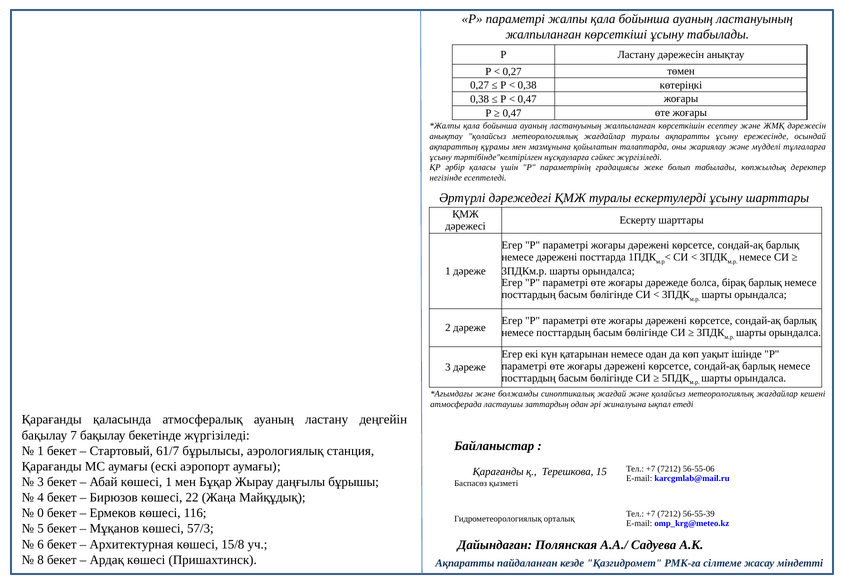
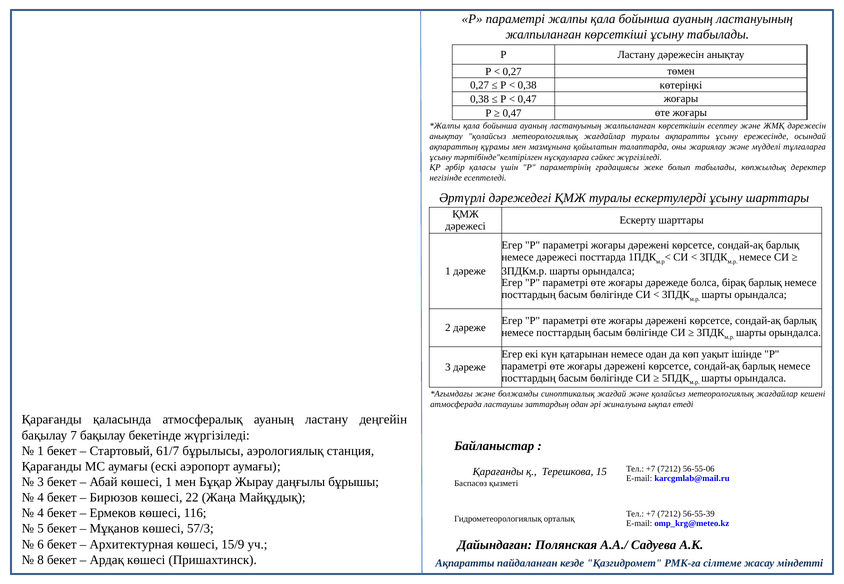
немесе дәрежені: дәрежені -> дәрежесі
0 at (41, 513): 0 -> 4
15/8: 15/8 -> 15/9
